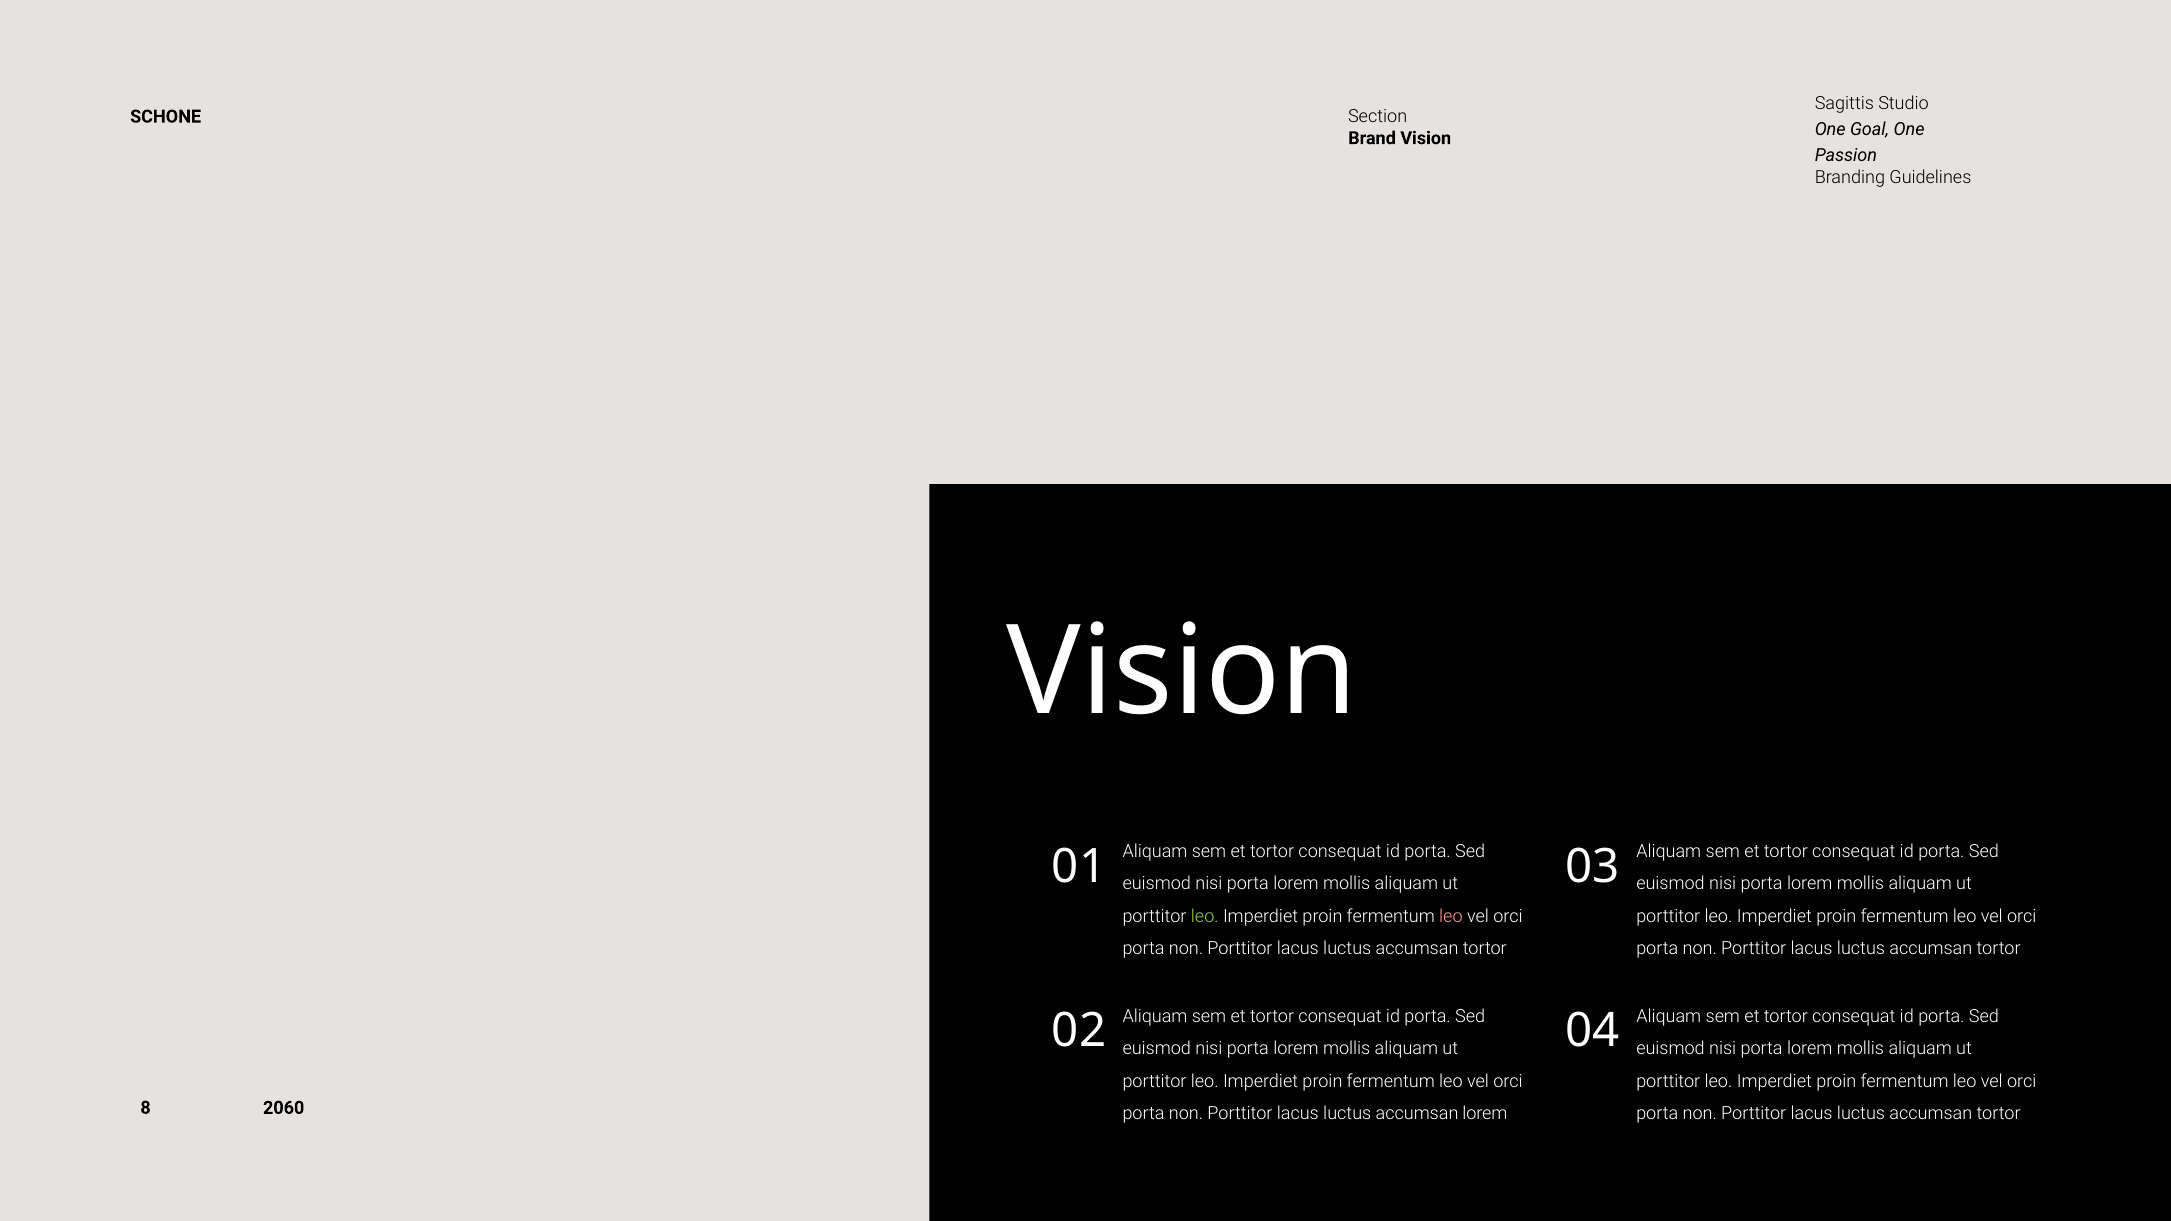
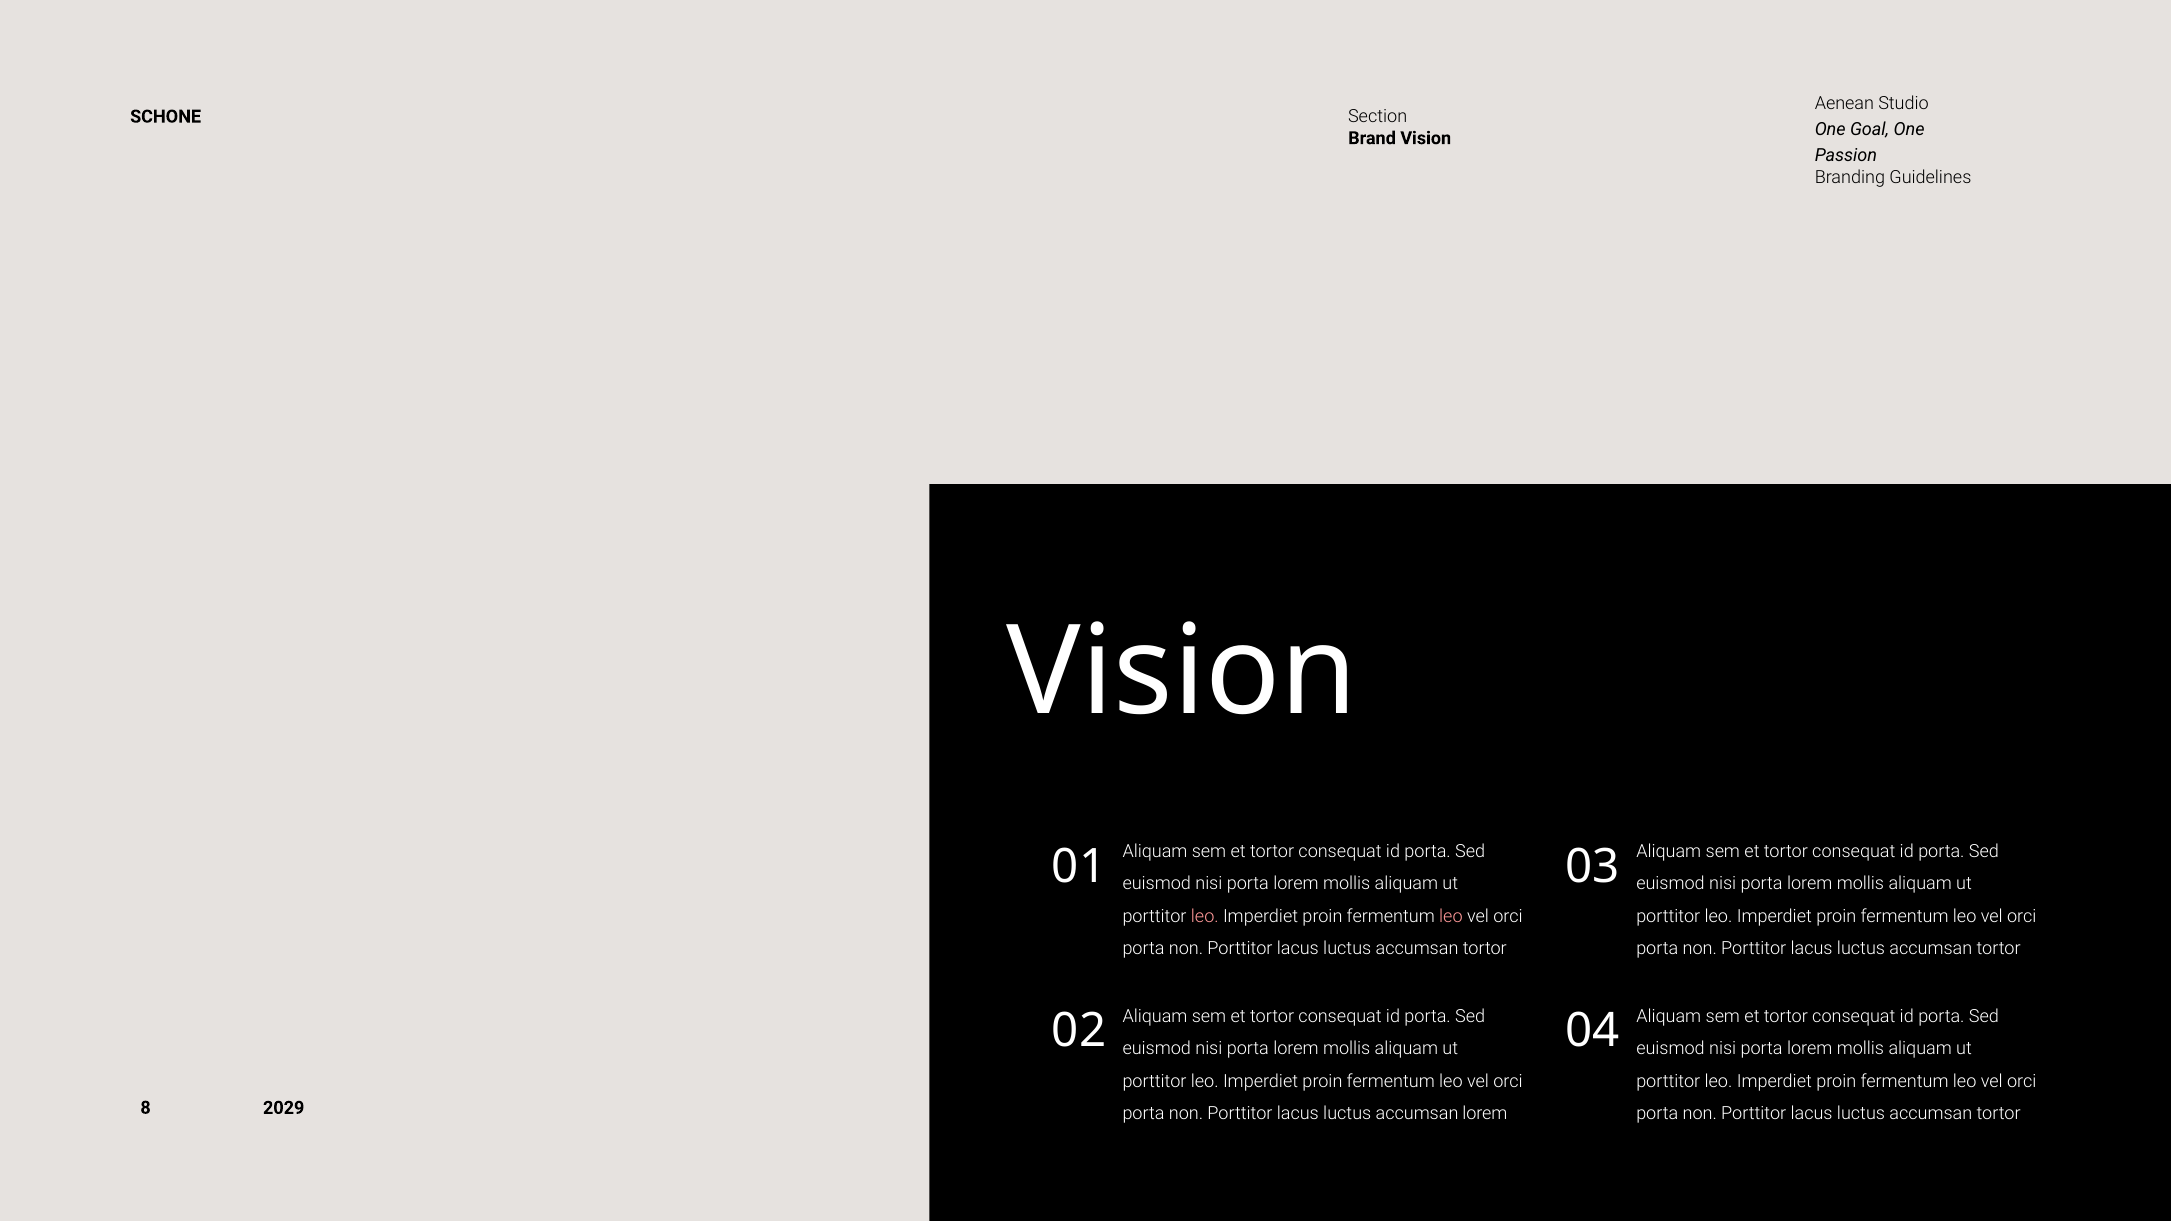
Sagittis: Sagittis -> Aenean
leo at (1205, 917) colour: light green -> pink
2060: 2060 -> 2029
